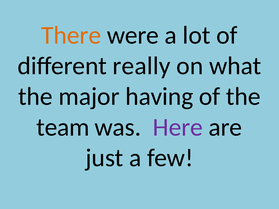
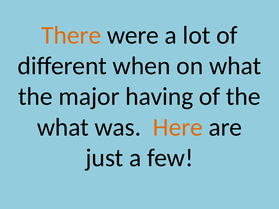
really: really -> when
team at (63, 127): team -> what
Here colour: purple -> orange
